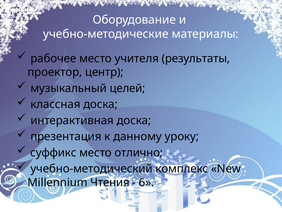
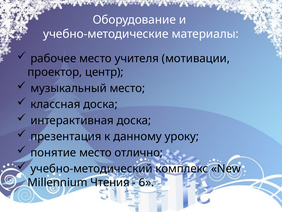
результаты: результаты -> мотивации
музыкальный целей: целей -> место
суффикс: суффикс -> понятие
